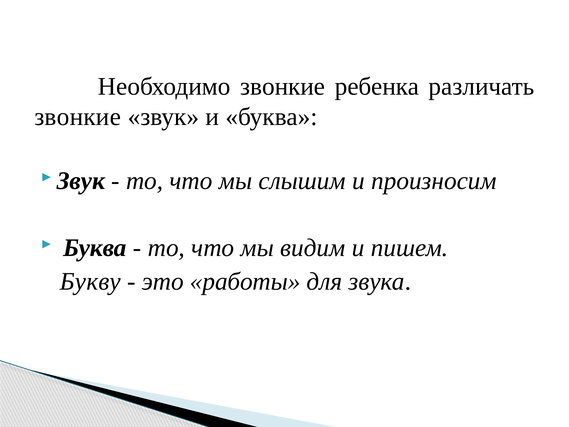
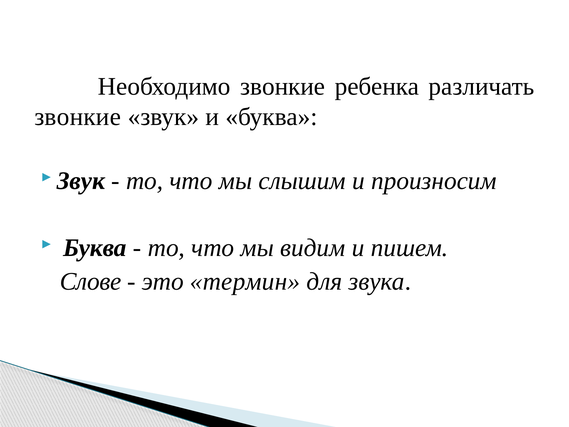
Букву: Букву -> Слове
работы: работы -> термин
